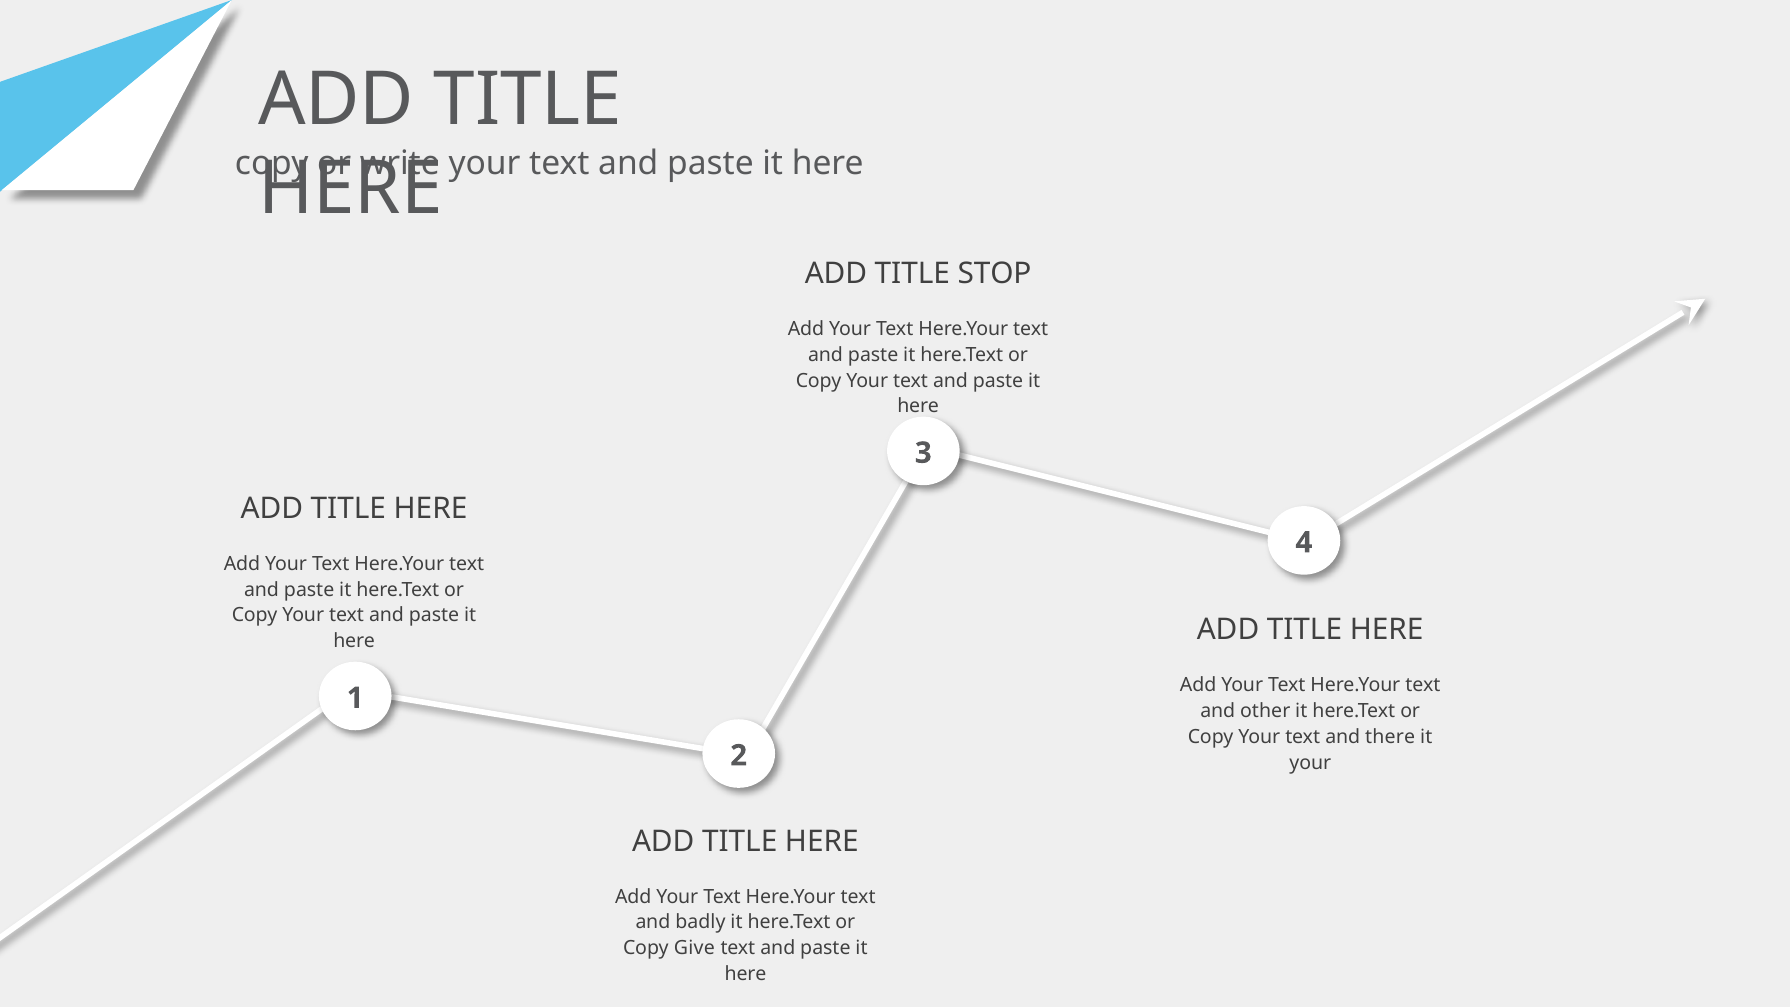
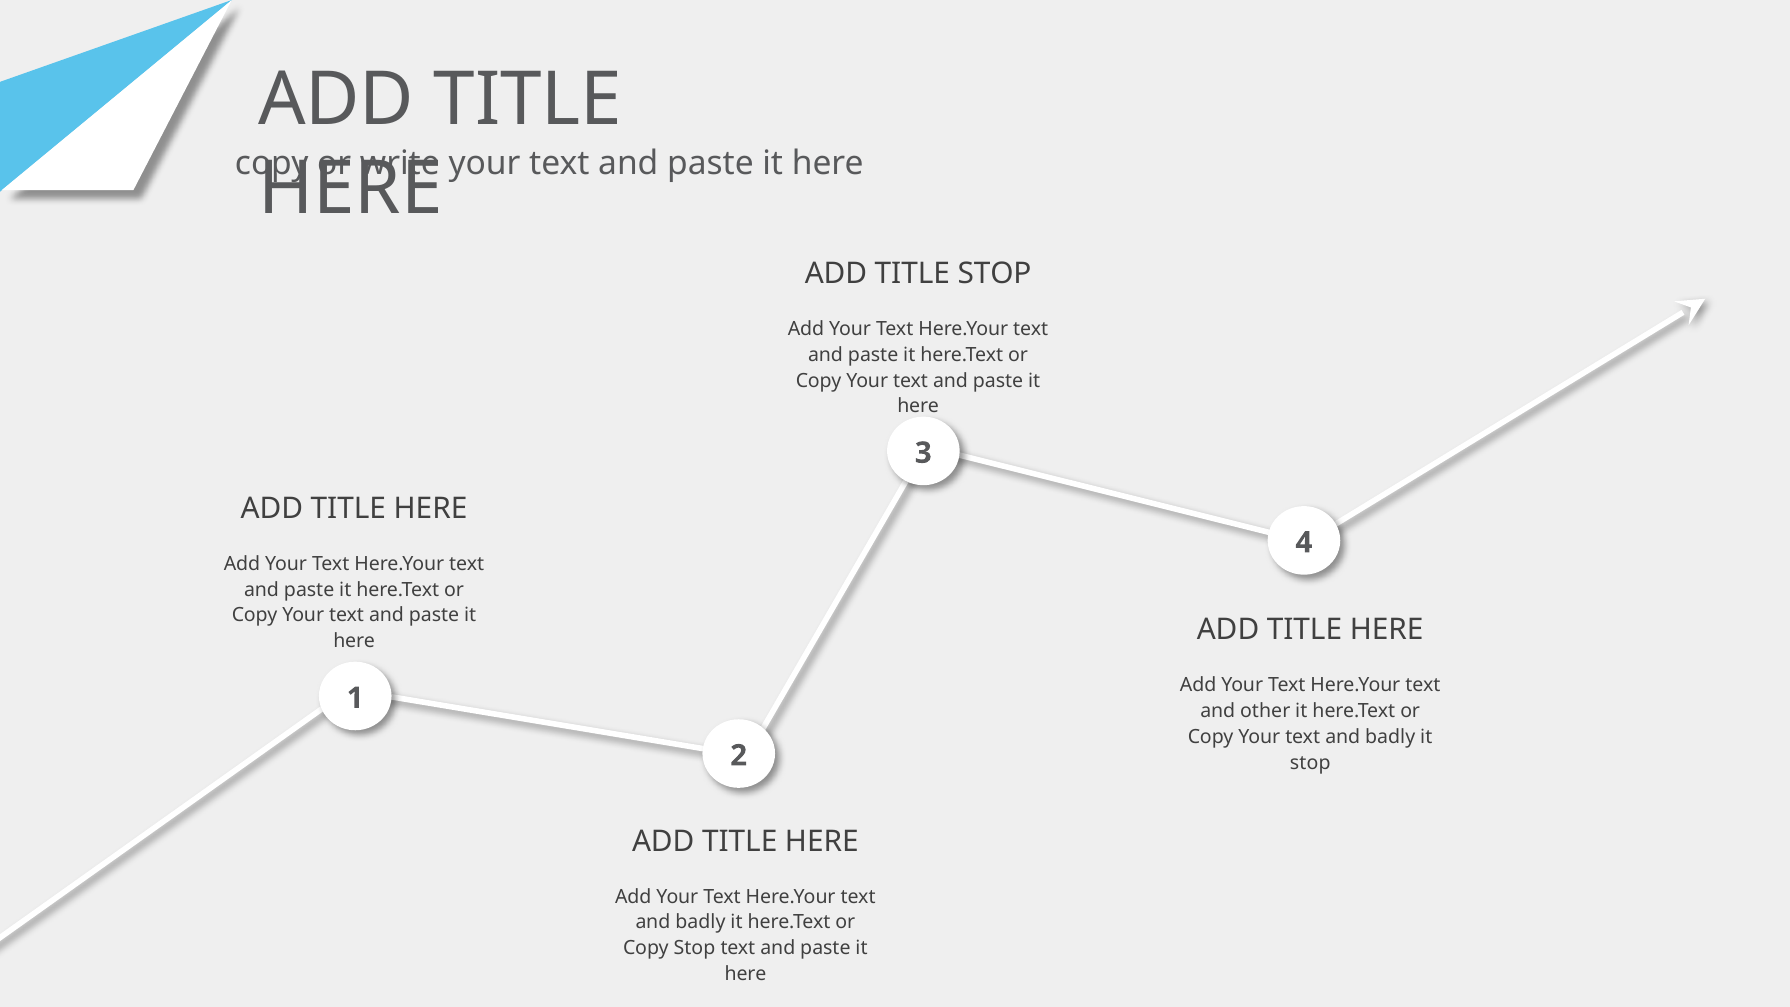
Your text and there: there -> badly
your at (1310, 762): your -> stop
Copy Give: Give -> Stop
